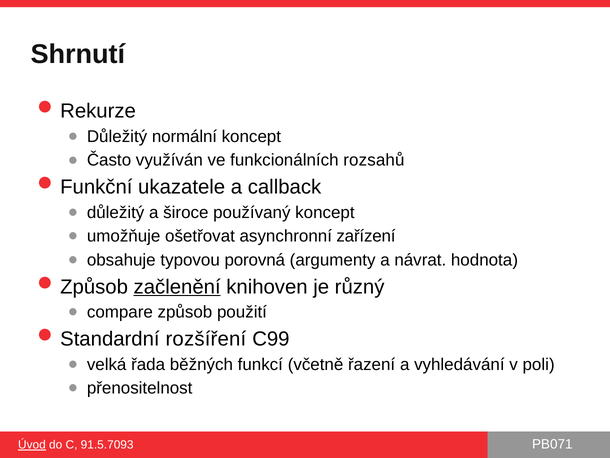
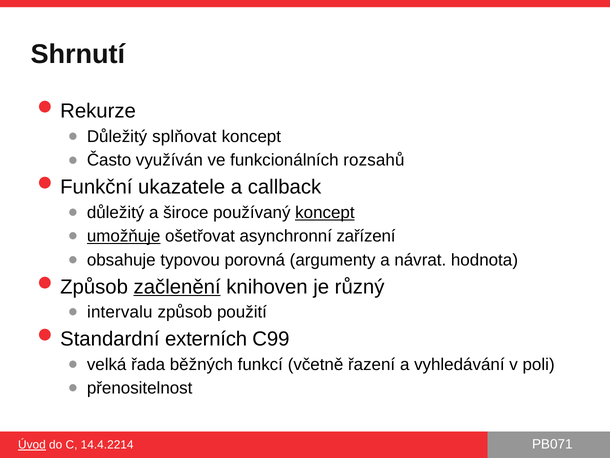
normální: normální -> splňovat
koncept at (325, 212) underline: none -> present
umožňuje underline: none -> present
compare: compare -> intervalu
rozšíření: rozšíření -> externích
91.5.7093: 91.5.7093 -> 14.4.2214
